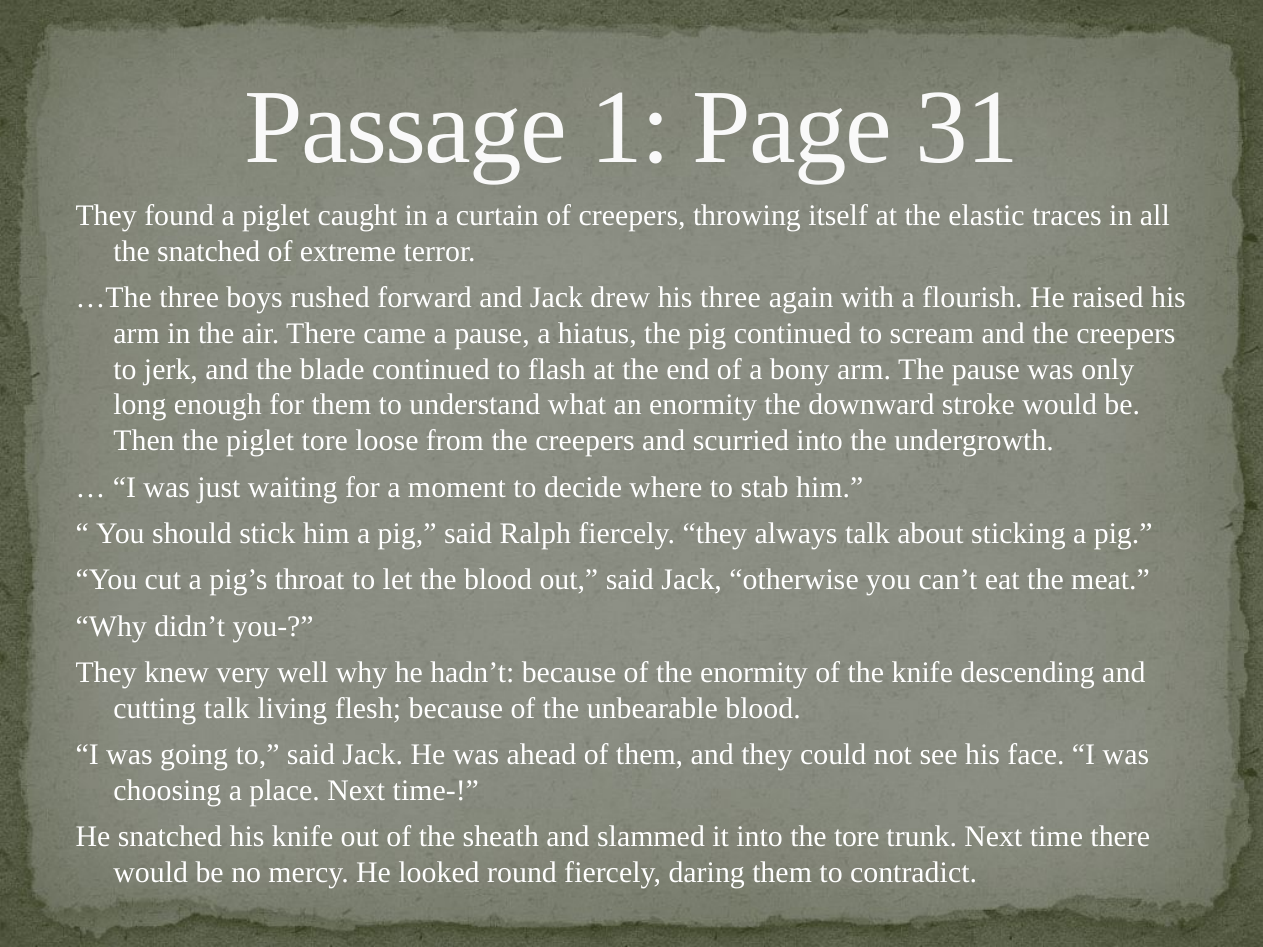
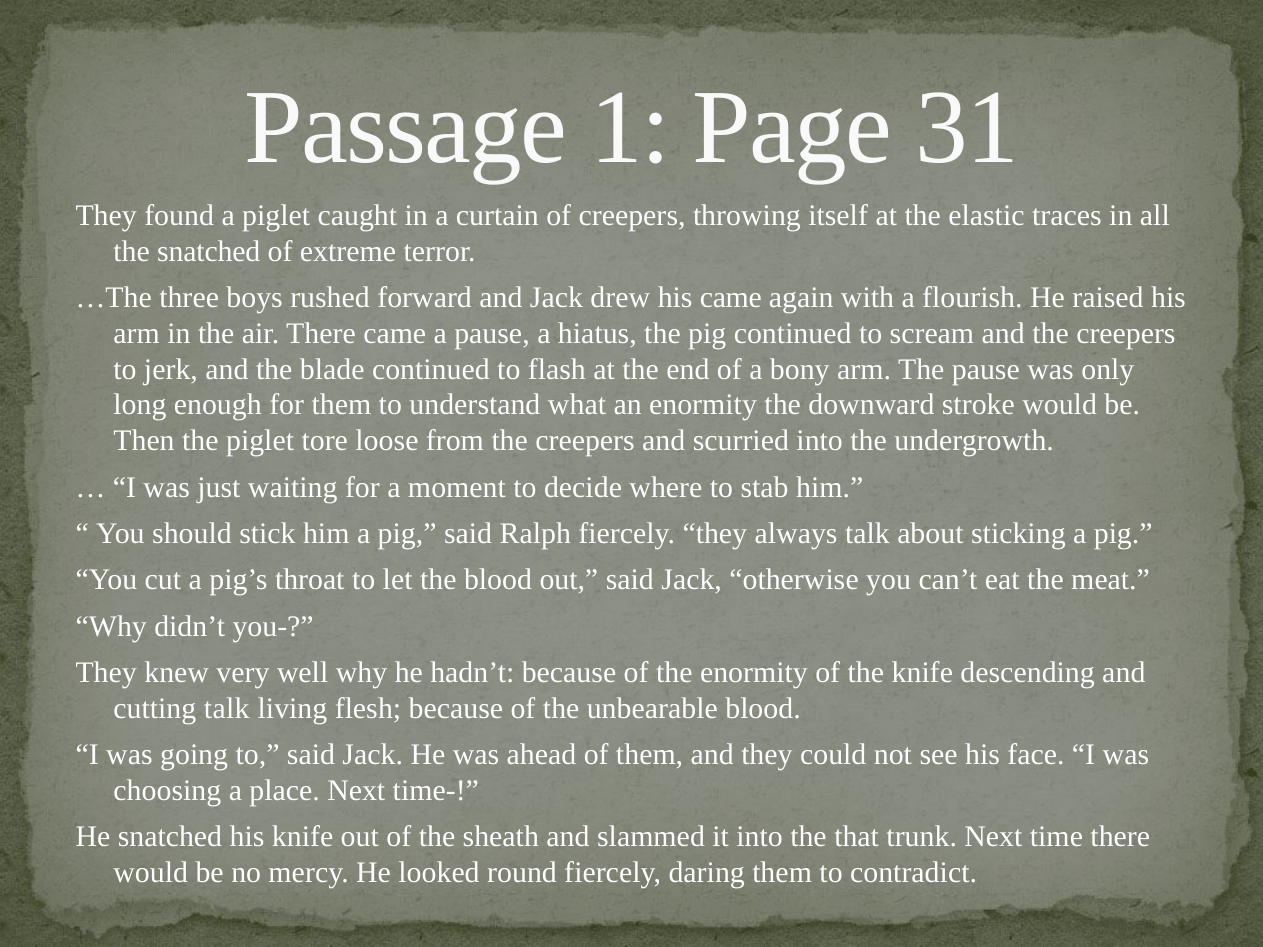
his three: three -> came
the tore: tore -> that
